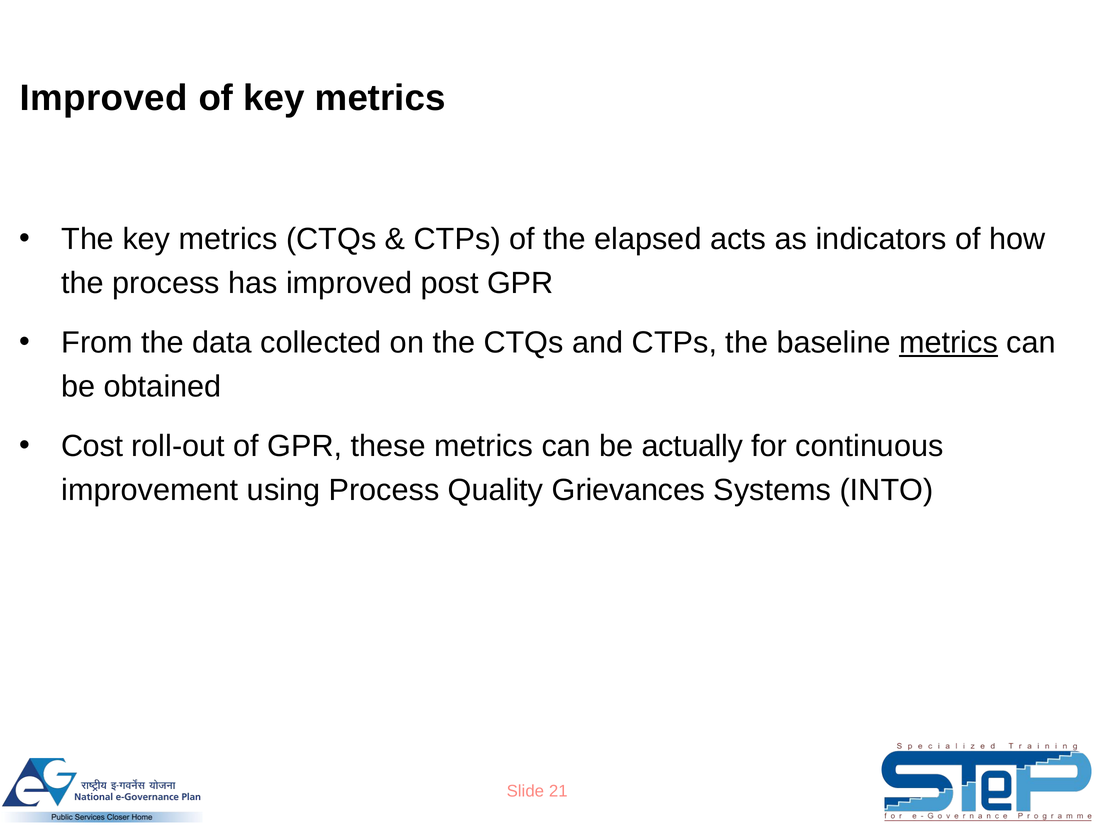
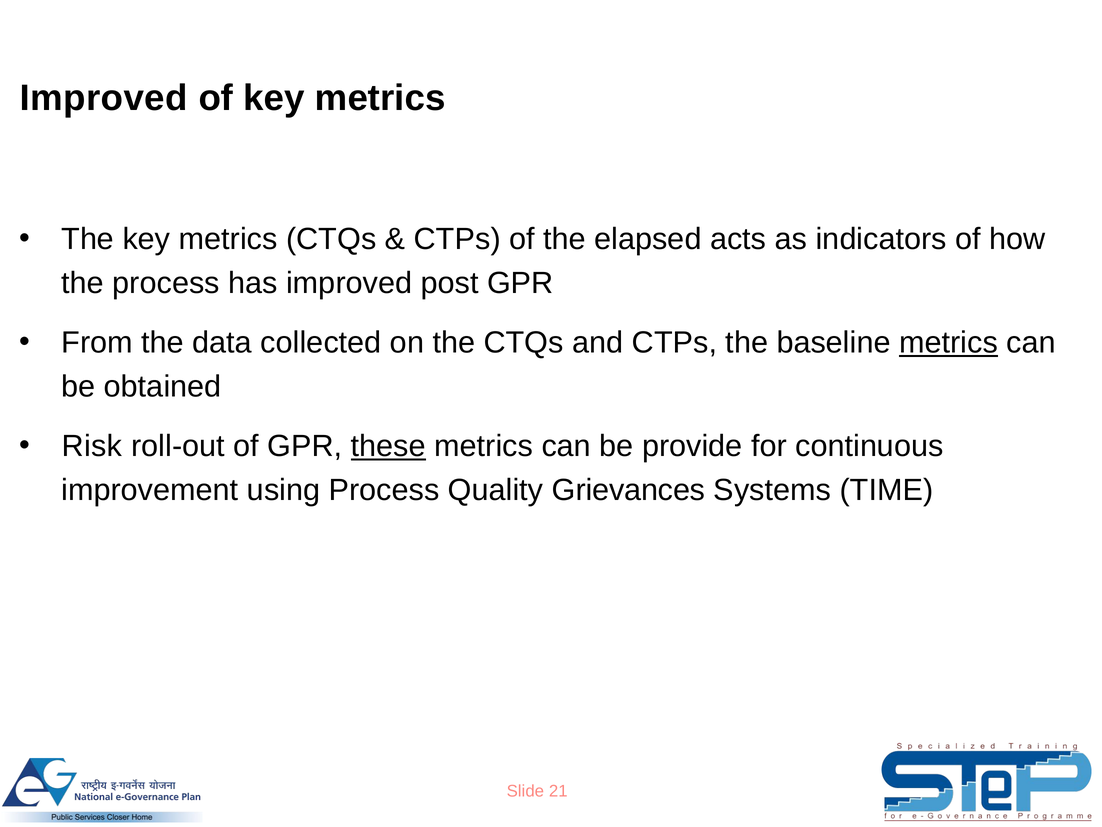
Cost: Cost -> Risk
these underline: none -> present
actually: actually -> provide
INTO: INTO -> TIME
